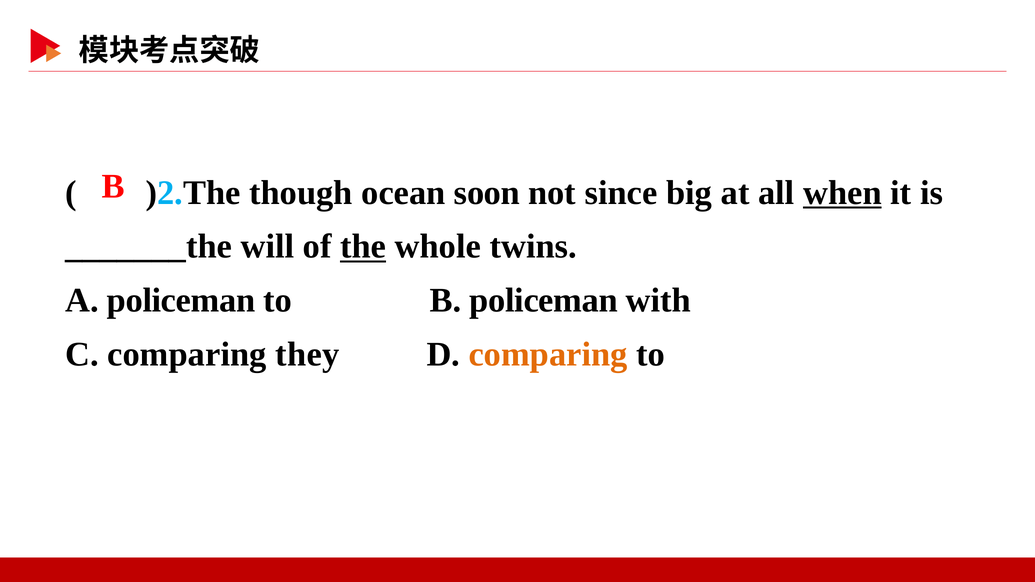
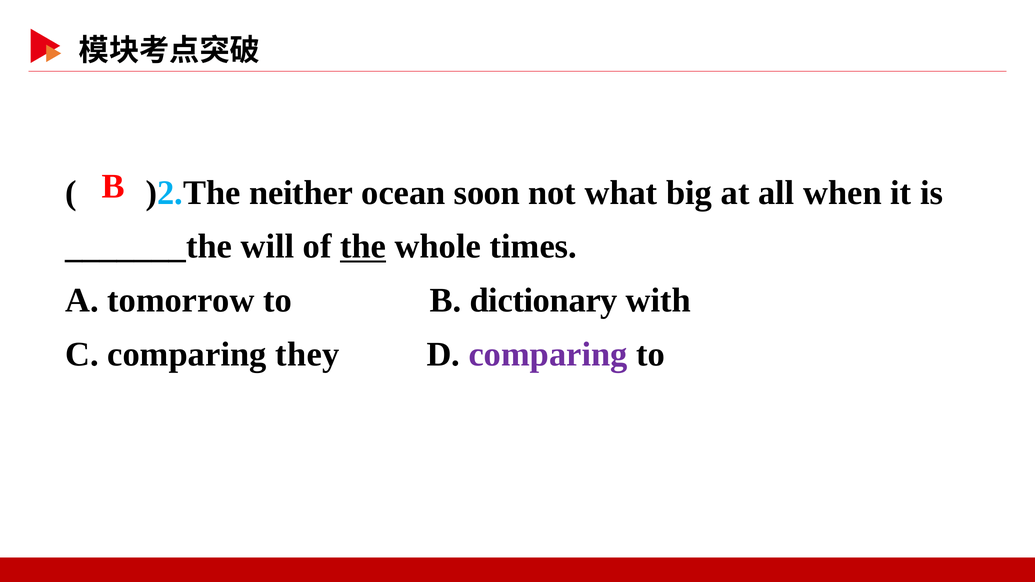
though: though -> neither
since: since -> what
when underline: present -> none
twins: twins -> times
A policeman: policeman -> tomorrow
B policeman: policeman -> dictionary
comparing at (548, 354) colour: orange -> purple
